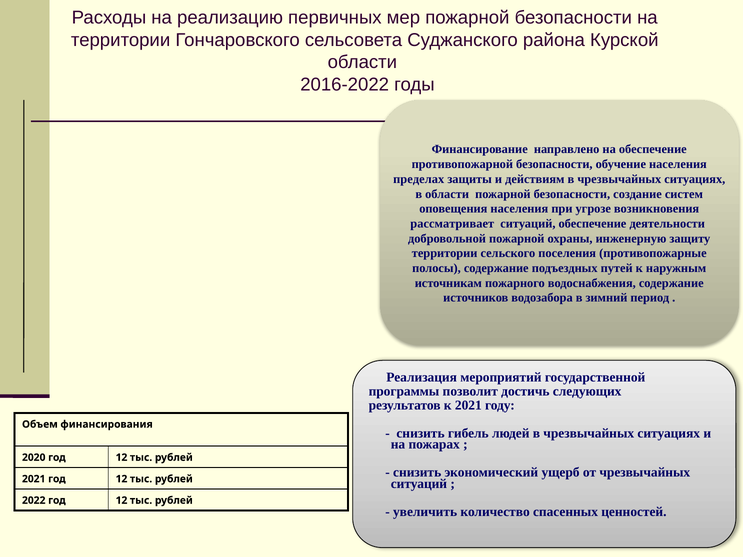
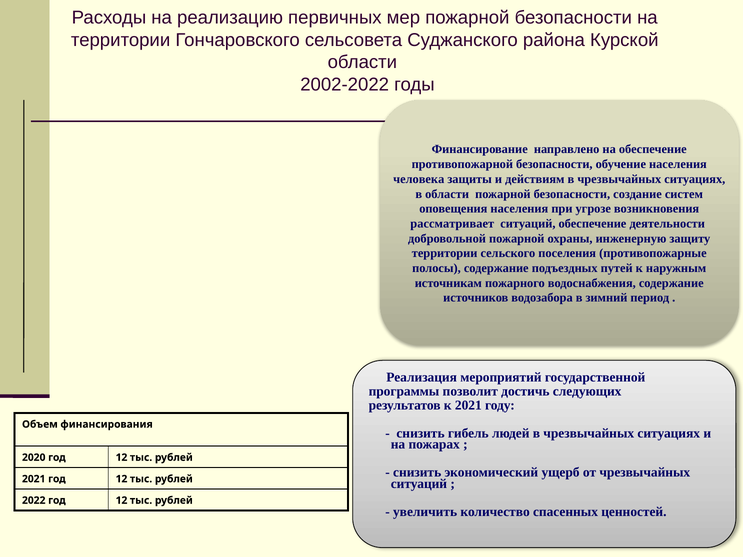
2016-2022: 2016-2022 -> 2002-2022
пределах: пределах -> человека
